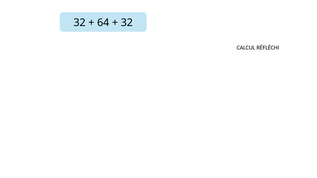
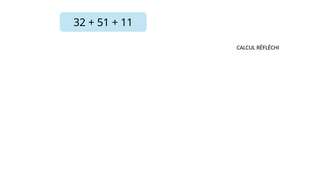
64: 64 -> 51
32 at (127, 23): 32 -> 11
